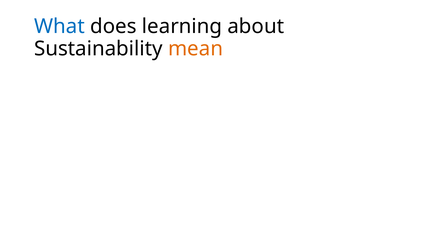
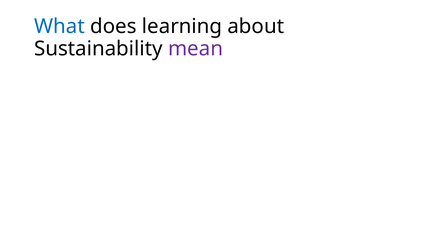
mean colour: orange -> purple
